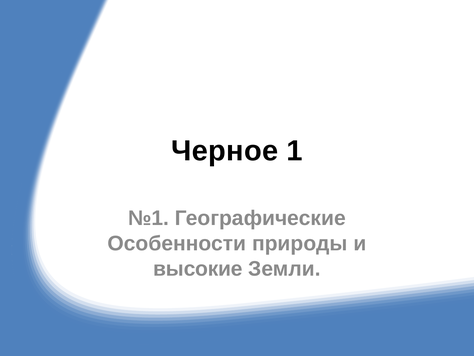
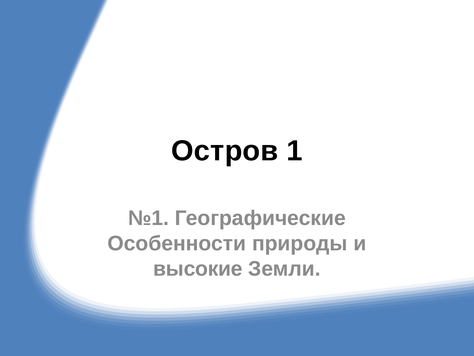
Черное: Черное -> Остров
